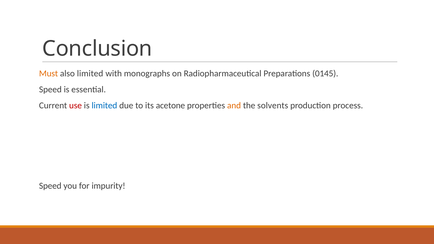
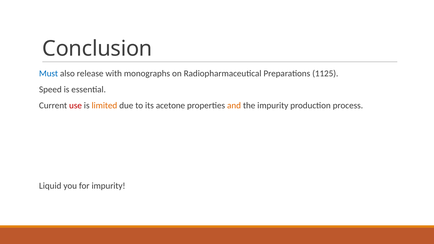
Must colour: orange -> blue
also limited: limited -> release
0145: 0145 -> 1125
limited at (104, 106) colour: blue -> orange
the solvents: solvents -> impurity
Speed at (50, 186): Speed -> Liquid
